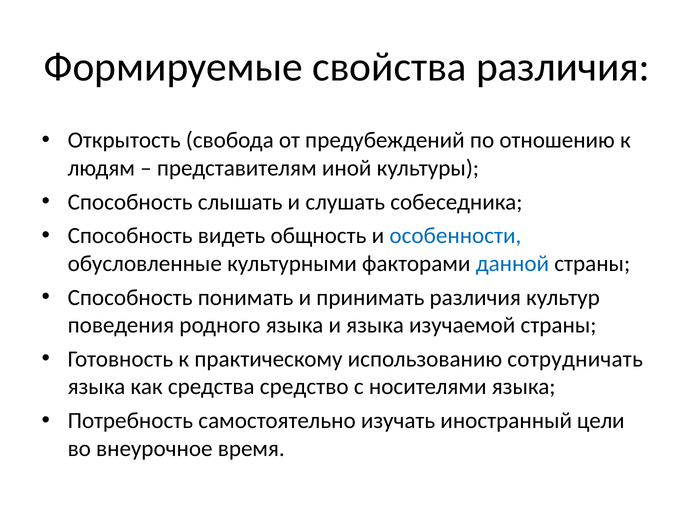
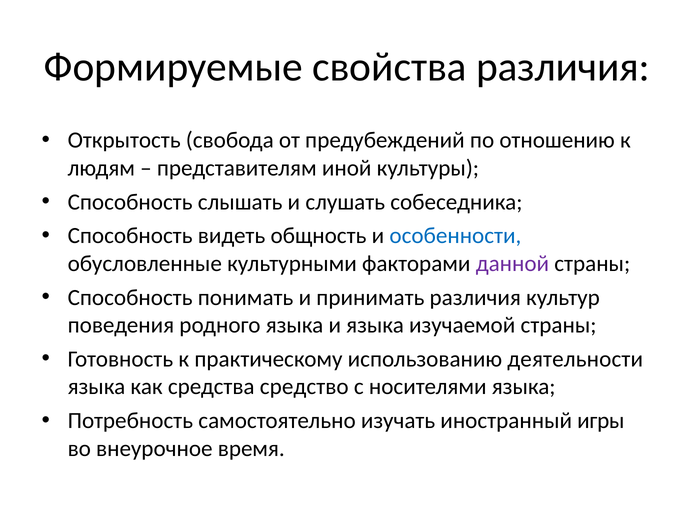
данной colour: blue -> purple
сотрудничать: сотрудничать -> деятельности
цели: цели -> игры
